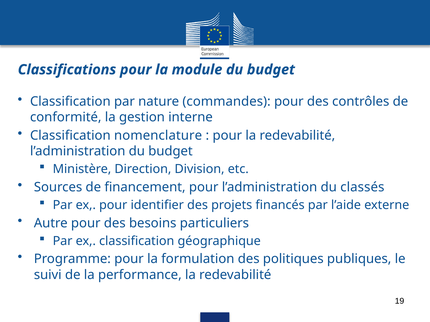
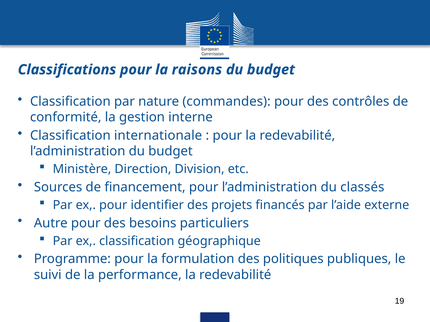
module: module -> raisons
nomenclature: nomenclature -> internationale
